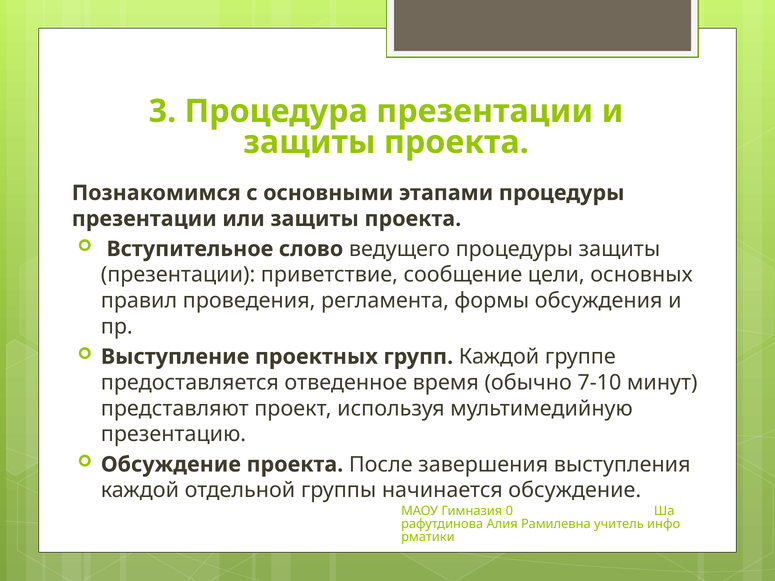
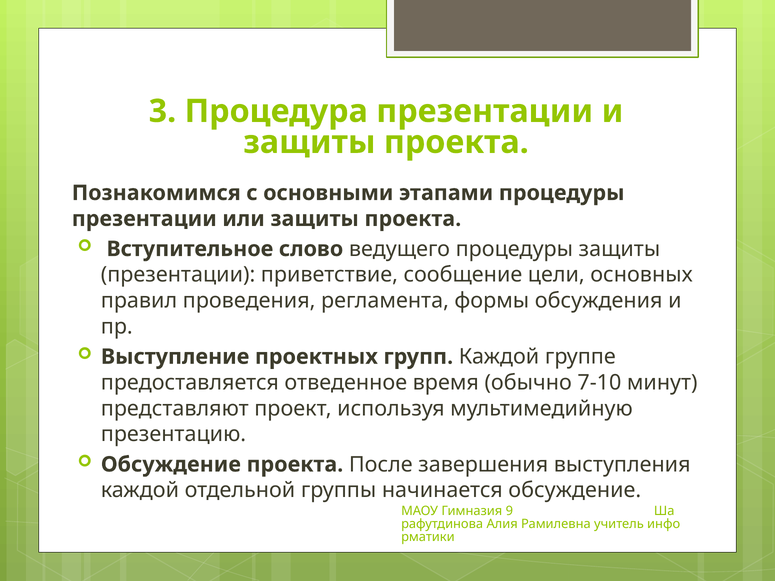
0: 0 -> 9
